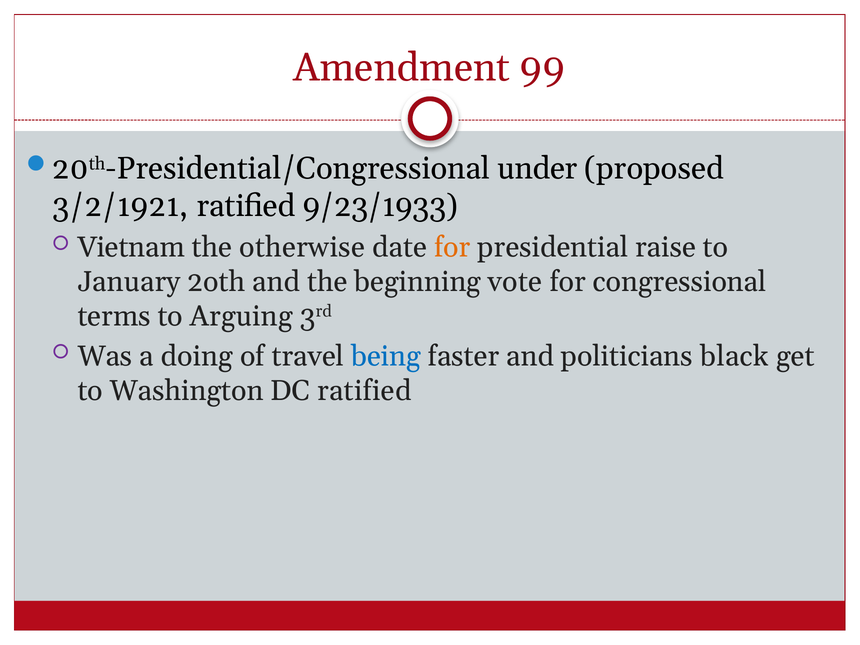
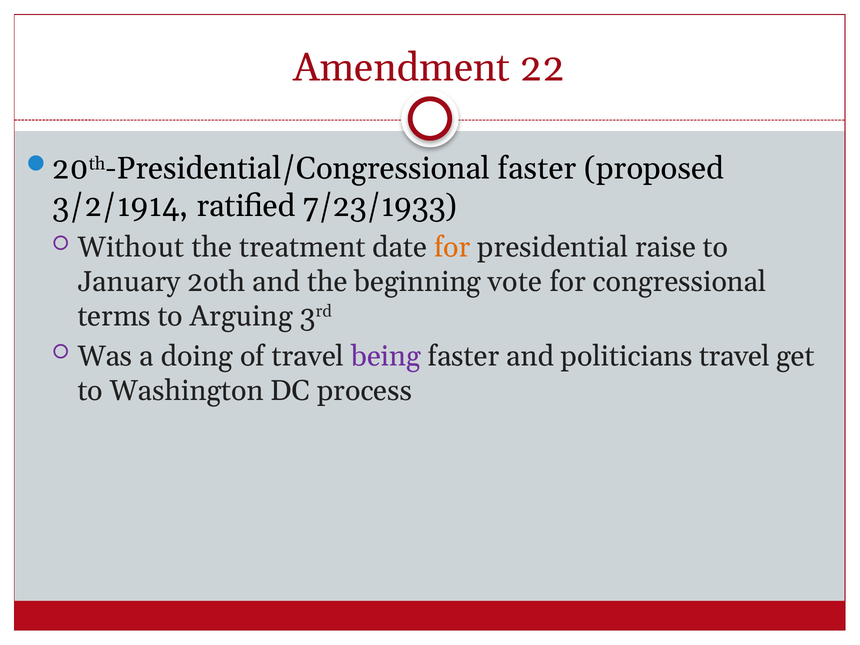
99: 99 -> 22
20th-Presidential/Congressional under: under -> faster
3/2/1921: 3/2/1921 -> 3/2/1914
9/23/1933: 9/23/1933 -> 7/23/1933
Vietnam: Vietnam -> Without
otherwise: otherwise -> treatment
being colour: blue -> purple
politicians black: black -> travel
DC ratified: ratified -> process
